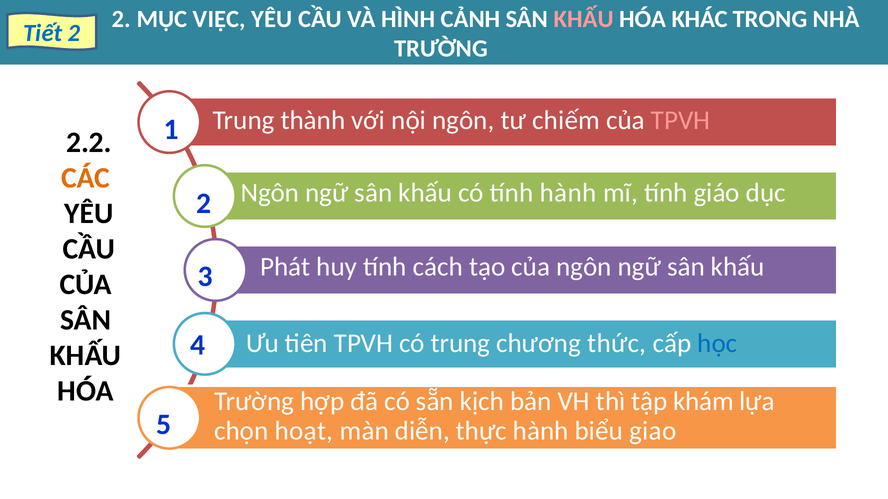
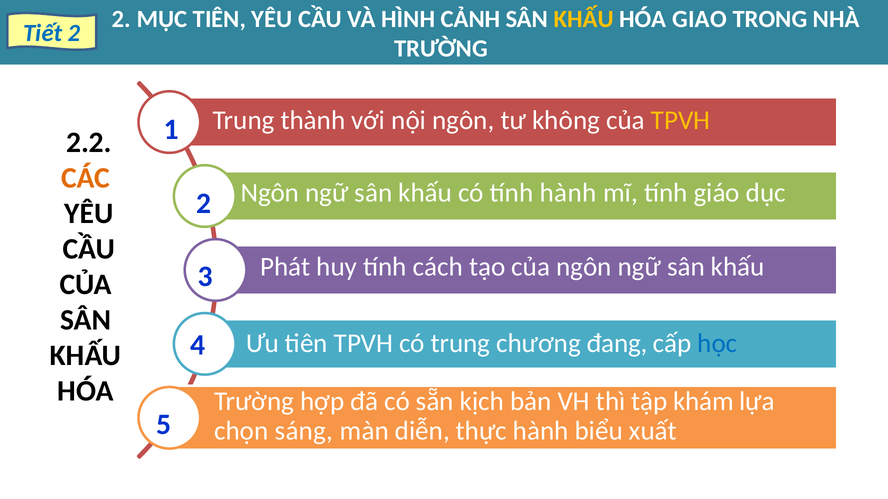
MỤC VIỆC: VIỆC -> TIÊN
KHẤU at (584, 19) colour: pink -> yellow
KHÁC: KHÁC -> GIAO
chiếm: chiếm -> không
TPVH at (681, 121) colour: pink -> yellow
thức: thức -> đang
hoạt: hoạt -> sáng
giao: giao -> xuất
